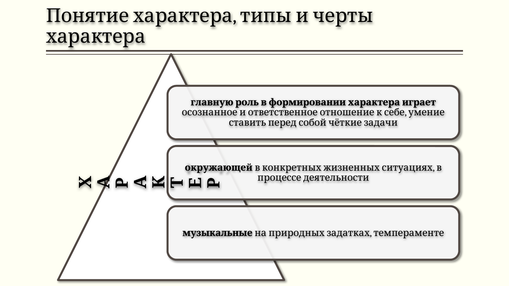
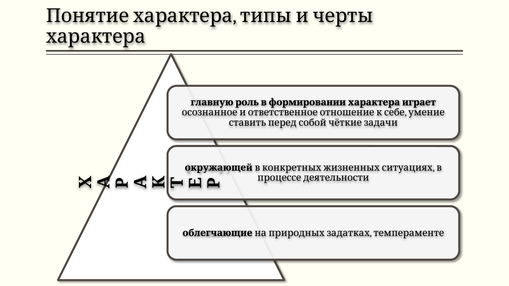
музыкальные: музыкальные -> облегчающие
